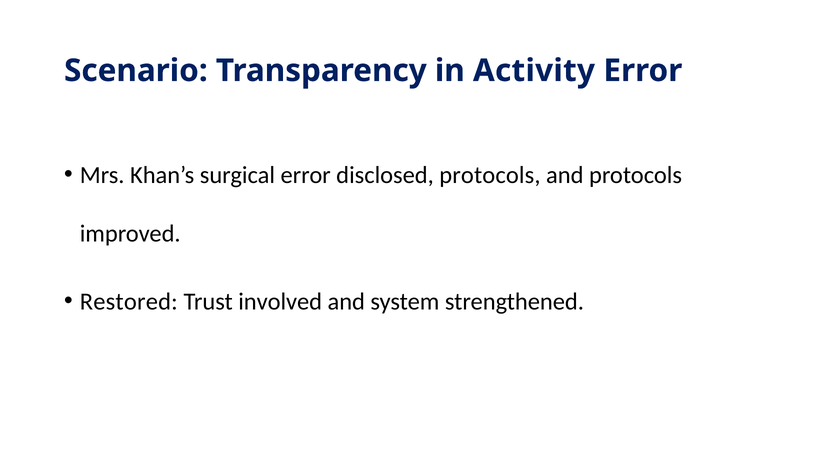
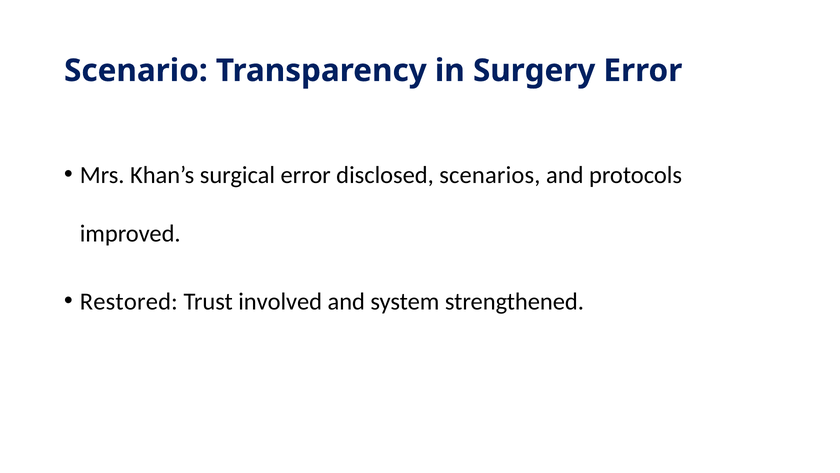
Activity: Activity -> Surgery
disclosed protocols: protocols -> scenarios
